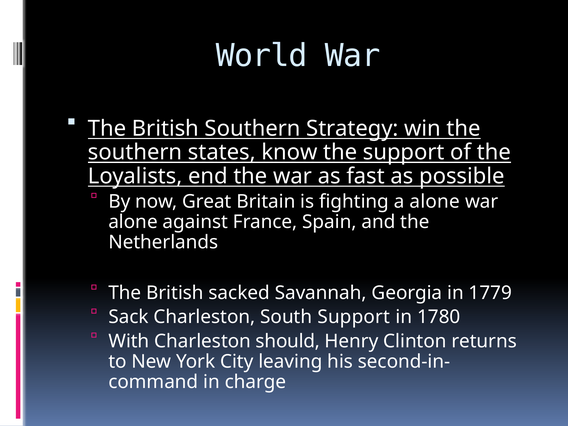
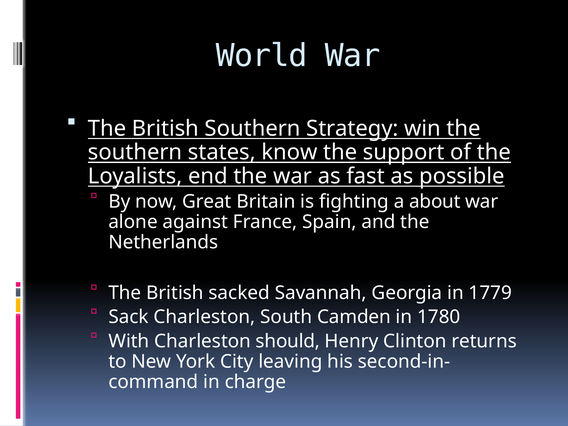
a alone: alone -> about
South Support: Support -> Camden
